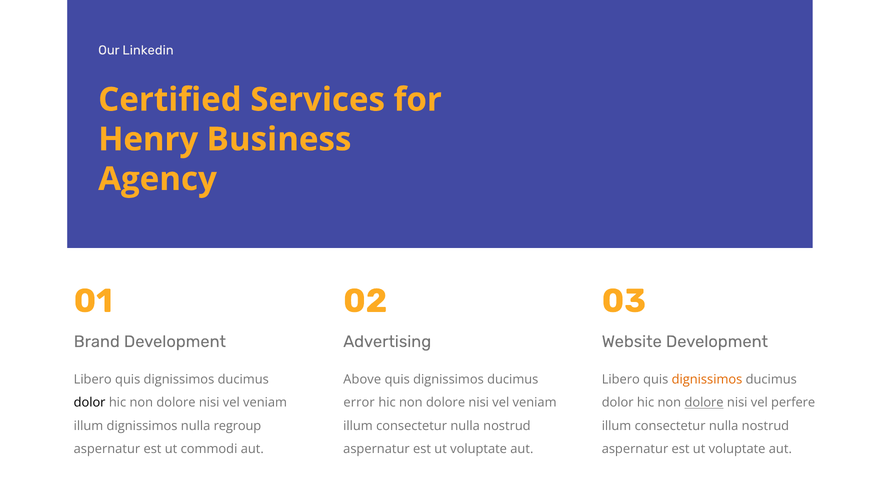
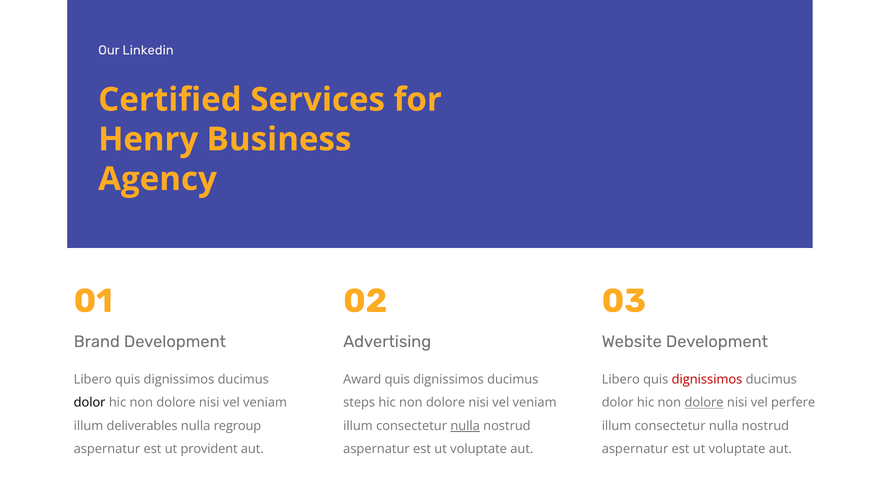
Above: Above -> Award
dignissimos at (707, 380) colour: orange -> red
error: error -> steps
illum dignissimos: dignissimos -> deliverables
nulla at (465, 426) underline: none -> present
commodi: commodi -> provident
